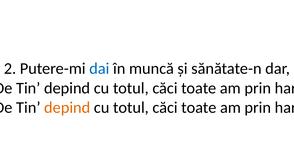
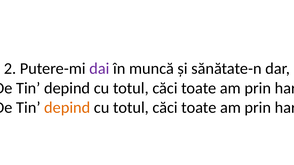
dai colour: blue -> purple
